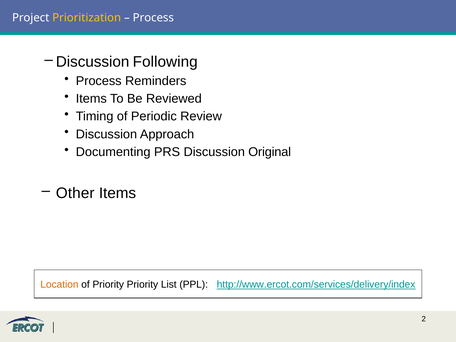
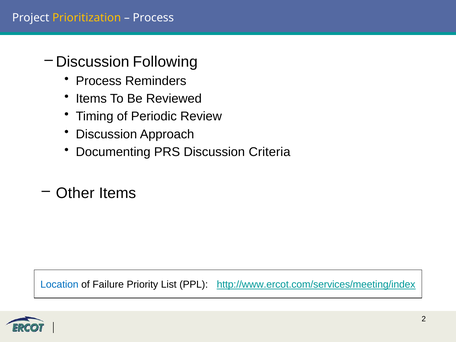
Original: Original -> Criteria
Location colour: orange -> blue
of Priority: Priority -> Failure
http://www.ercot.com/services/delivery/index: http://www.ercot.com/services/delivery/index -> http://www.ercot.com/services/meeting/index
